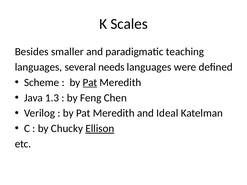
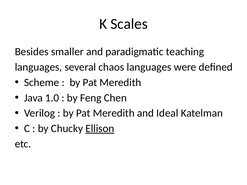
needs: needs -> chaos
Pat at (90, 83) underline: present -> none
1.3: 1.3 -> 1.0
